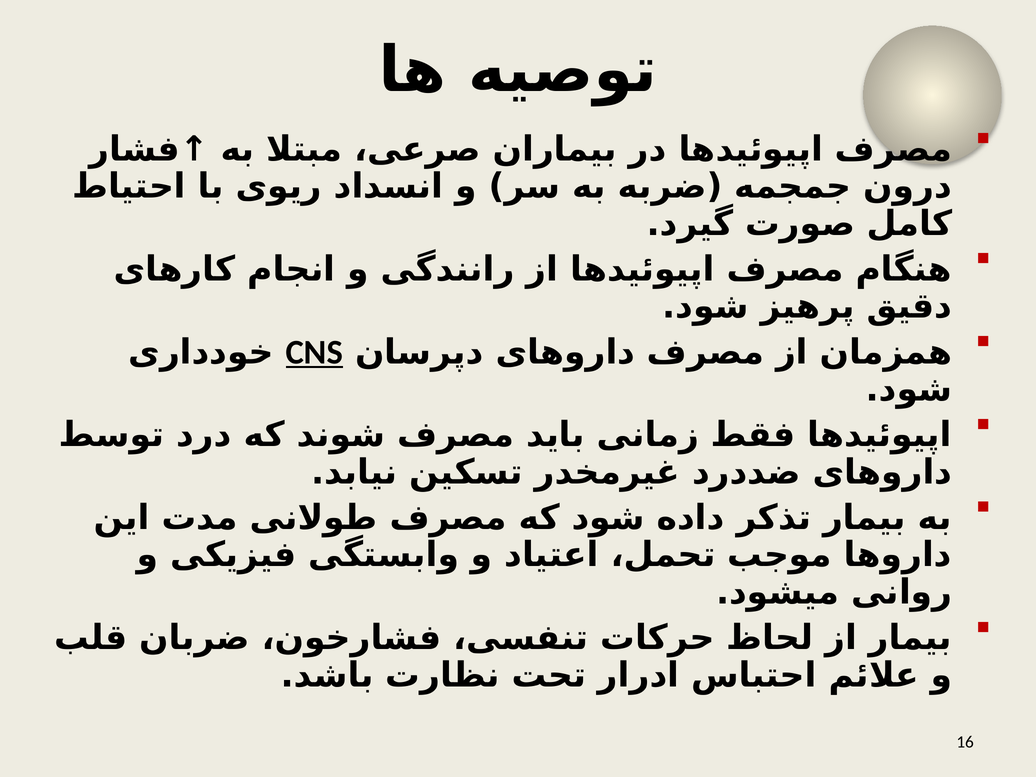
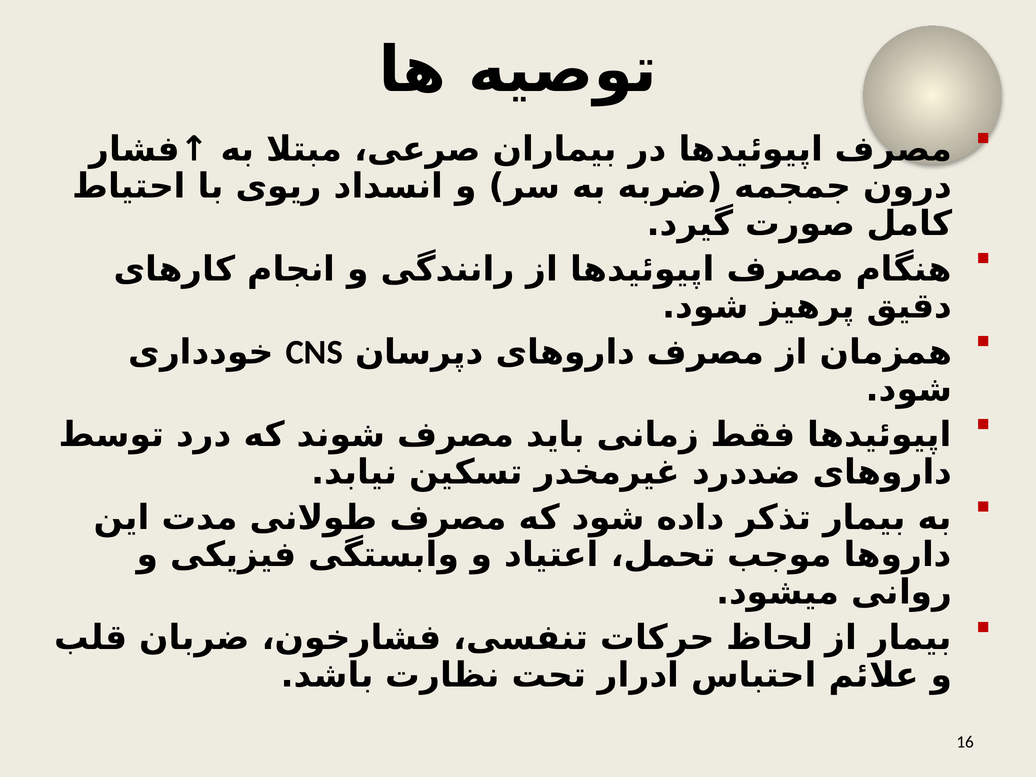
CNS underline: present -> none
